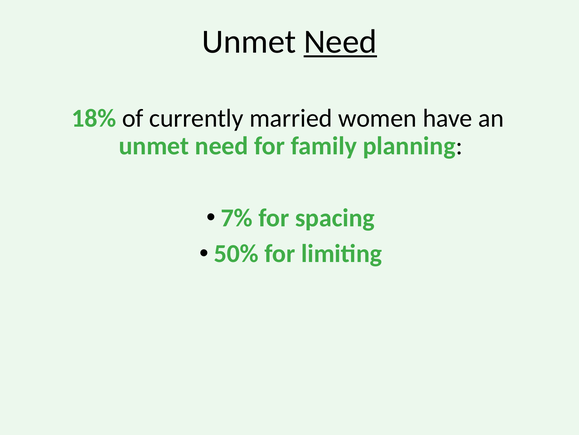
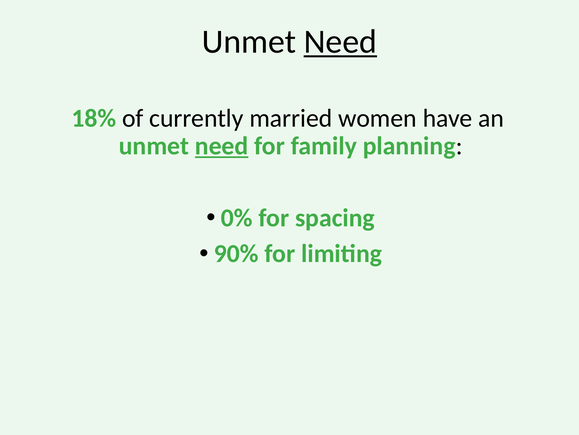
need at (222, 146) underline: none -> present
7%: 7% -> 0%
50%: 50% -> 90%
